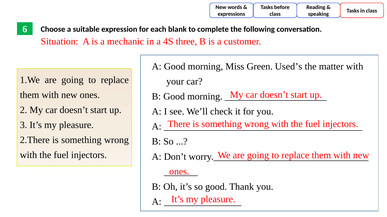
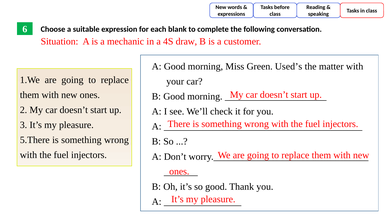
three: three -> draw
2.There: 2.There -> 5.There
